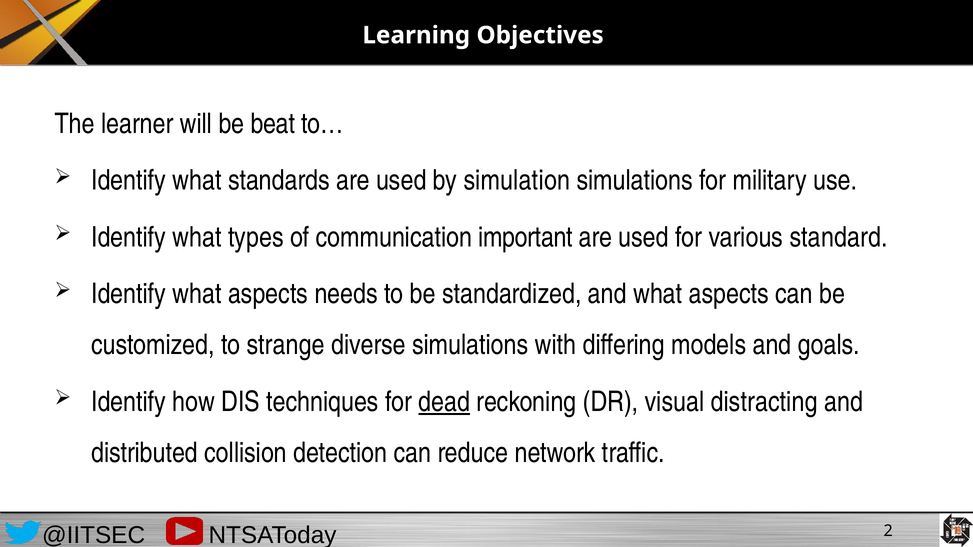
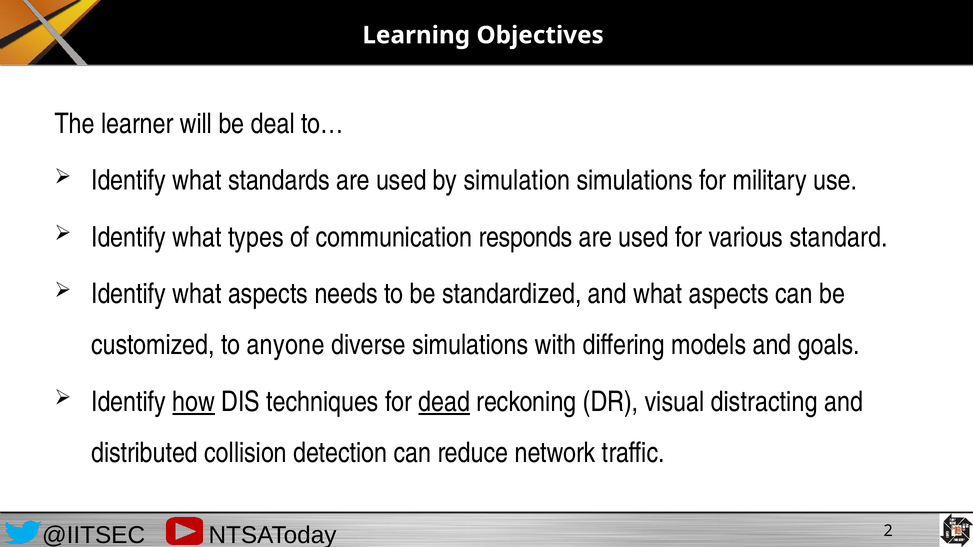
beat: beat -> deal
important: important -> responds
strange: strange -> anyone
how underline: none -> present
